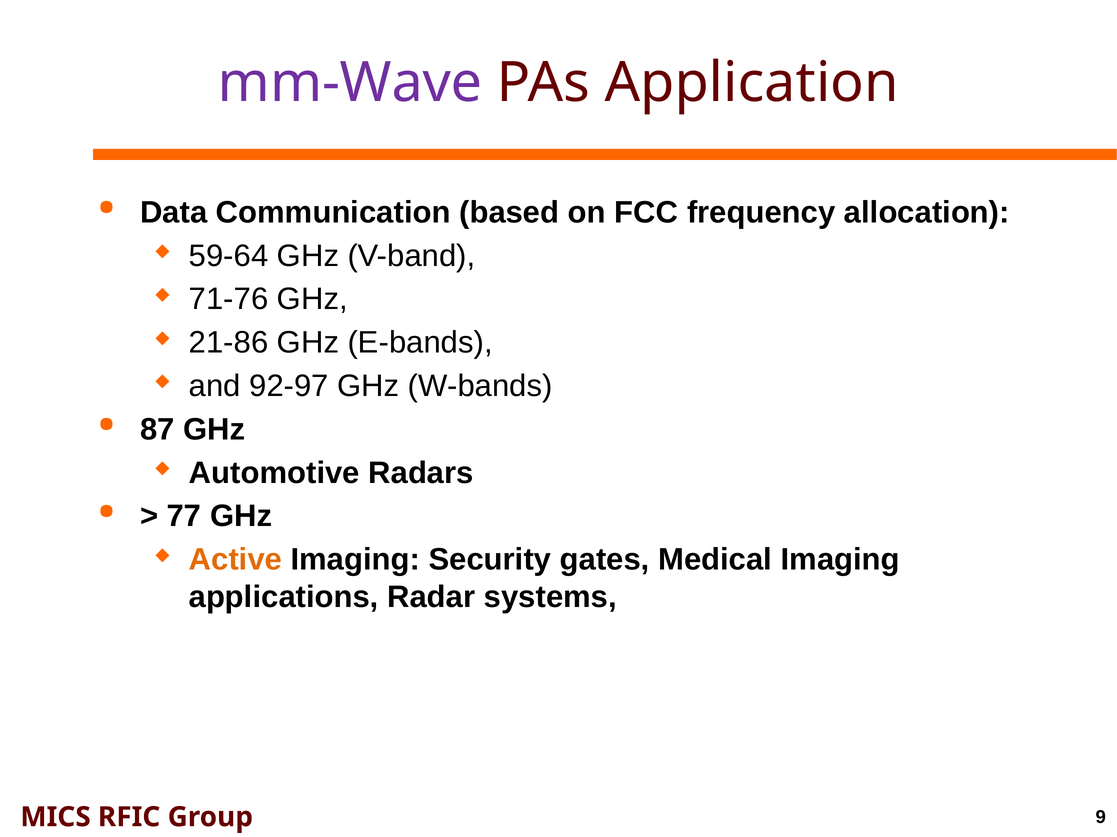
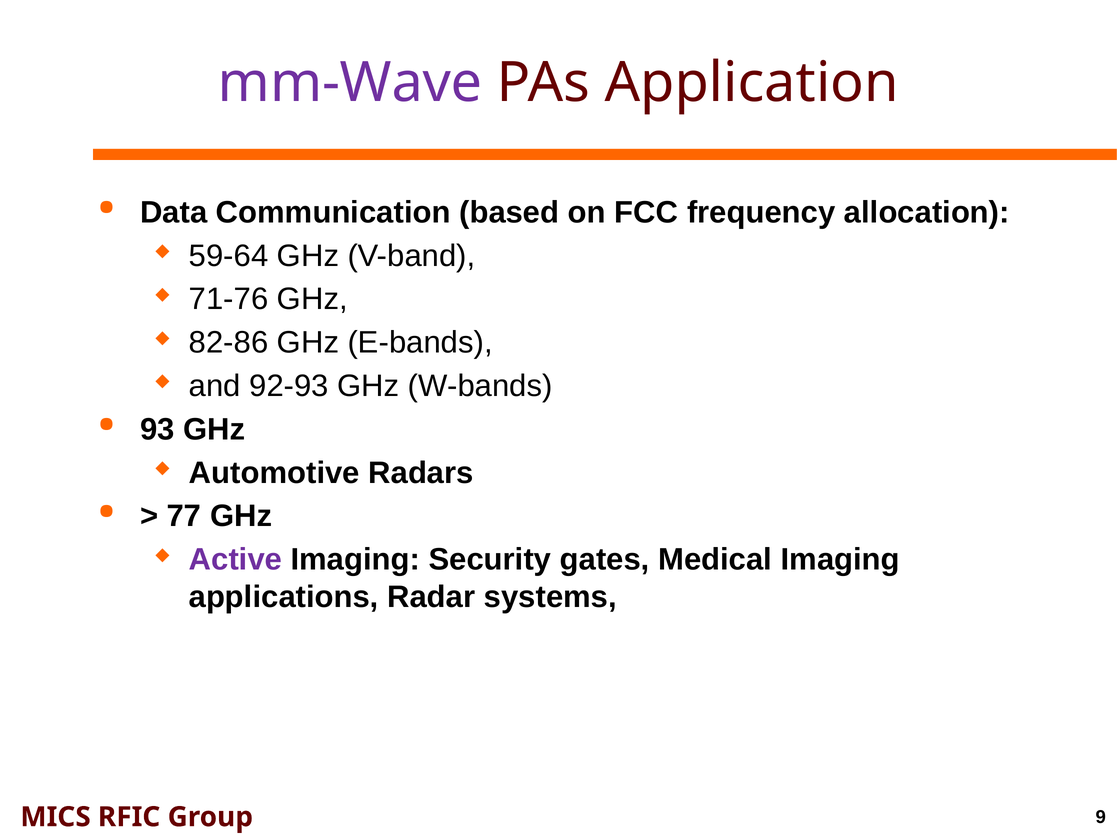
21-86: 21-86 -> 82-86
92-97: 92-97 -> 92-93
87: 87 -> 93
Active colour: orange -> purple
